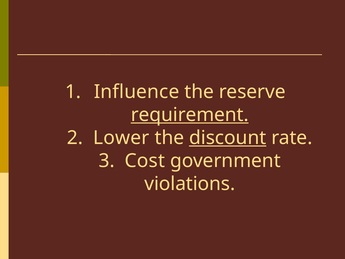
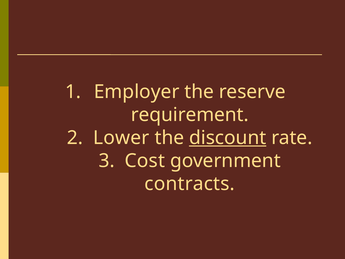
Influence: Influence -> Employer
requirement underline: present -> none
violations: violations -> contracts
